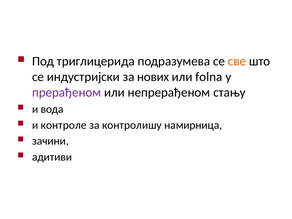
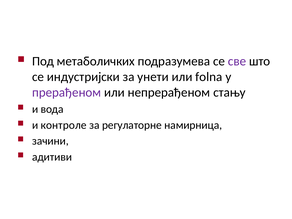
триглицерида: триглицерида -> метаболичких
све colour: orange -> purple
нових: нових -> унети
контролишу: контролишу -> регулаторне
